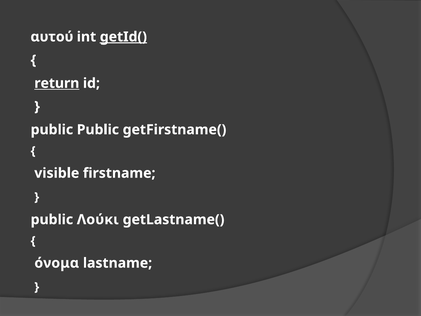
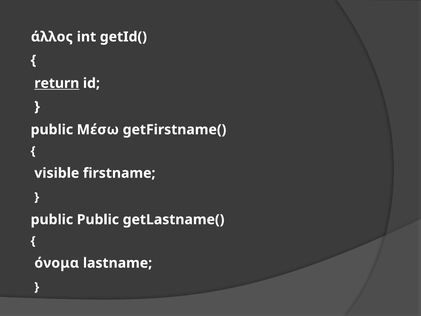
αυτού: αυτού -> άλλος
getId( underline: present -> none
public Public: Public -> Μέσω
public Λούκι: Λούκι -> Public
